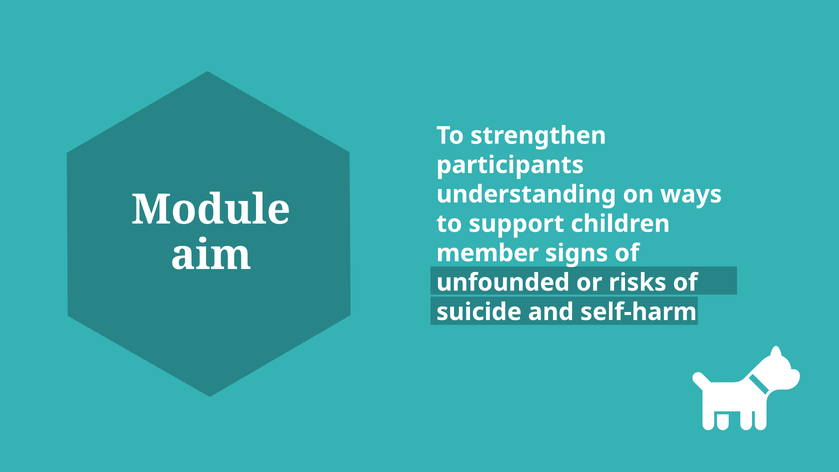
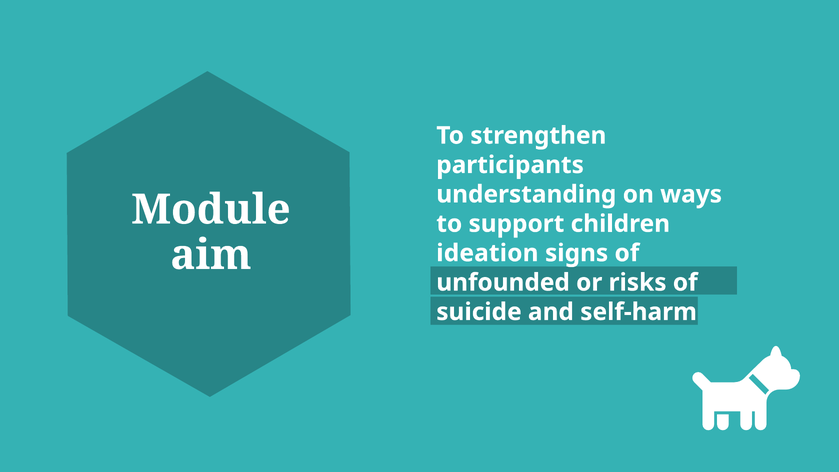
member: member -> ideation
